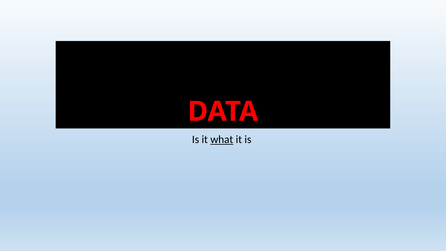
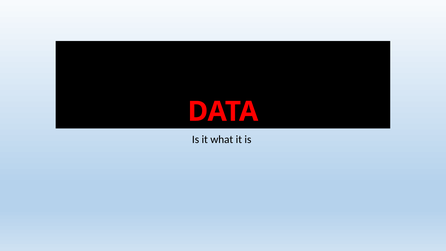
what underline: present -> none
